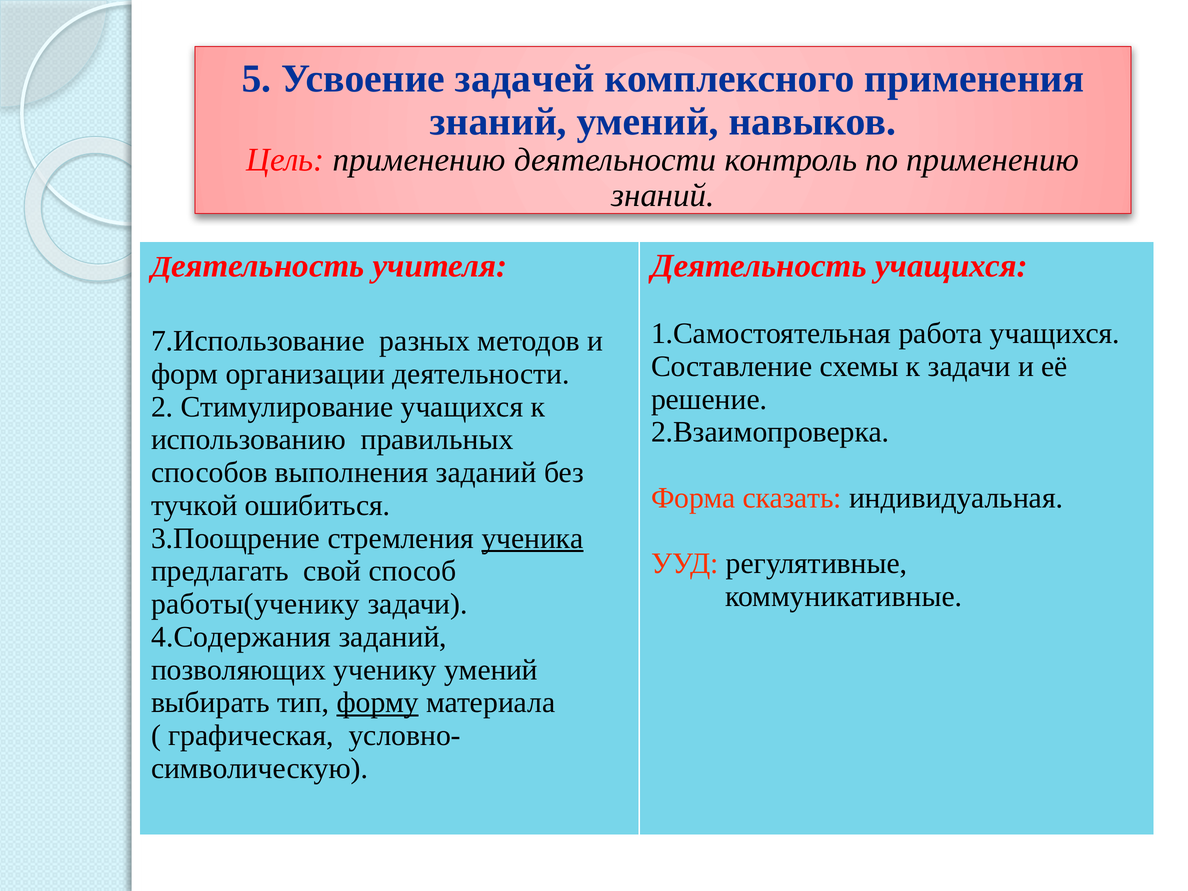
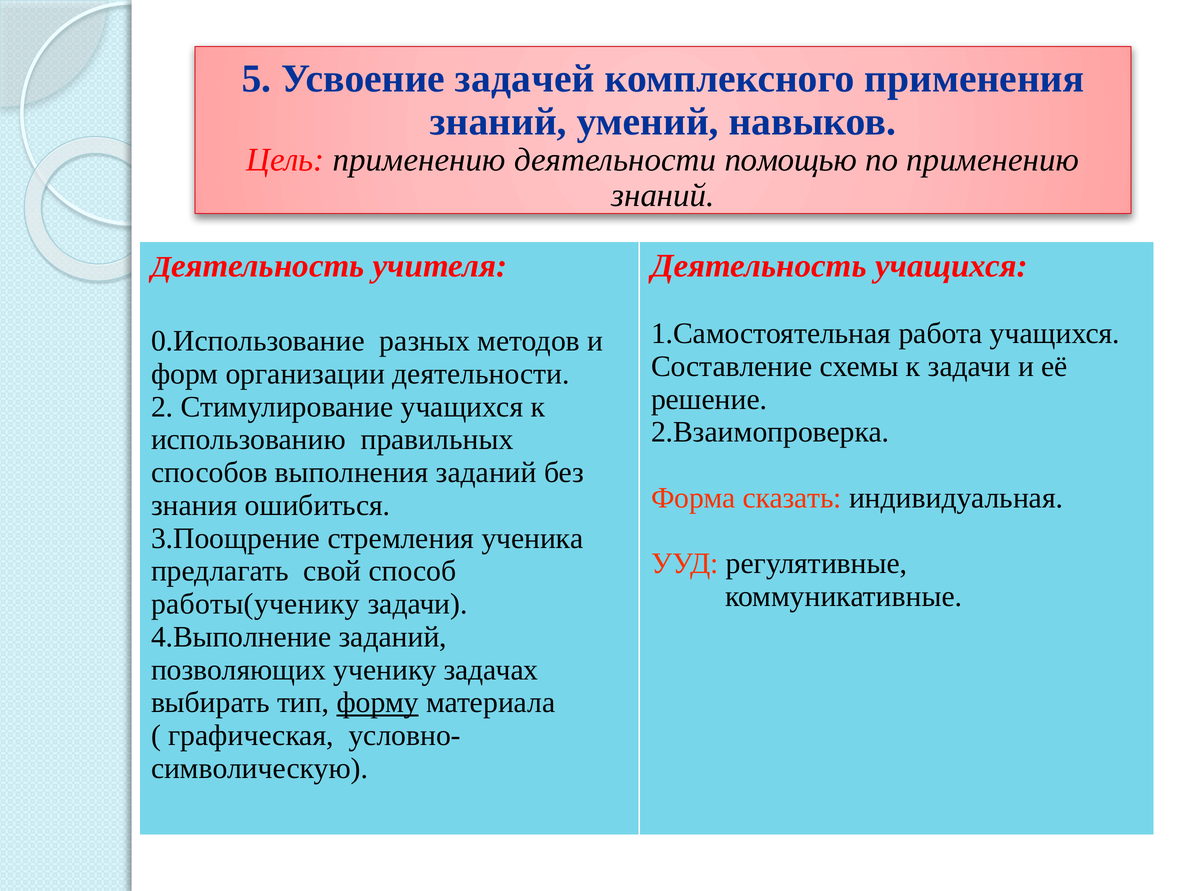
контроль: контроль -> помощью
7.Использование: 7.Использование -> 0.Использование
тучкой: тучкой -> знания
ученика underline: present -> none
4.Содержания: 4.Содержания -> 4.Выполнение
ученику умений: умений -> задачах
